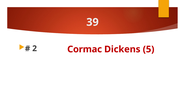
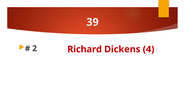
Cormac: Cormac -> Richard
5: 5 -> 4
